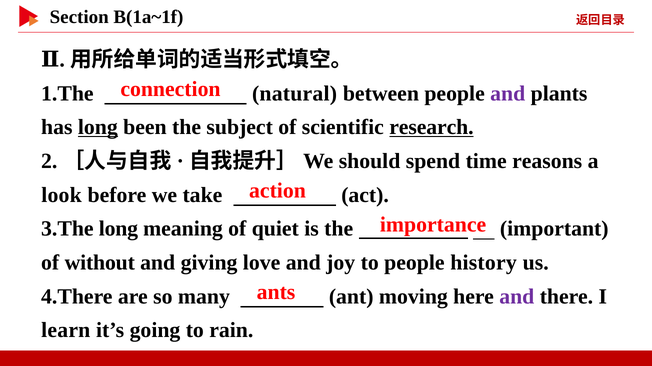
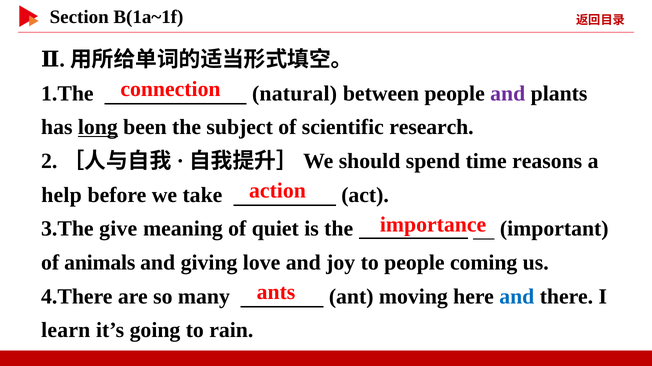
research underline: present -> none
look: look -> help
3.The long: long -> give
without: without -> animals
history: history -> coming
and at (517, 297) colour: purple -> blue
